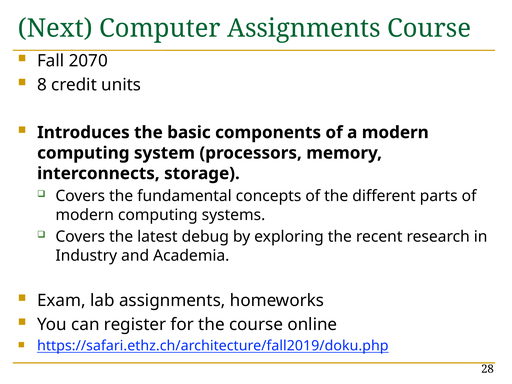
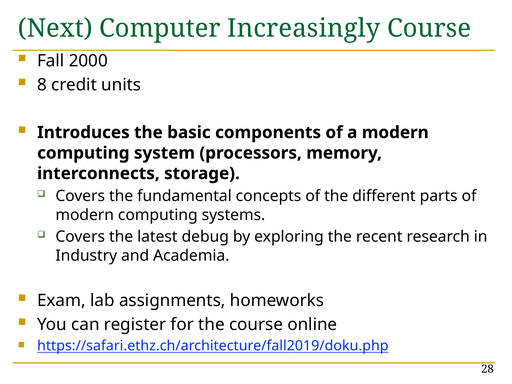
Computer Assignments: Assignments -> Increasingly
2070: 2070 -> 2000
